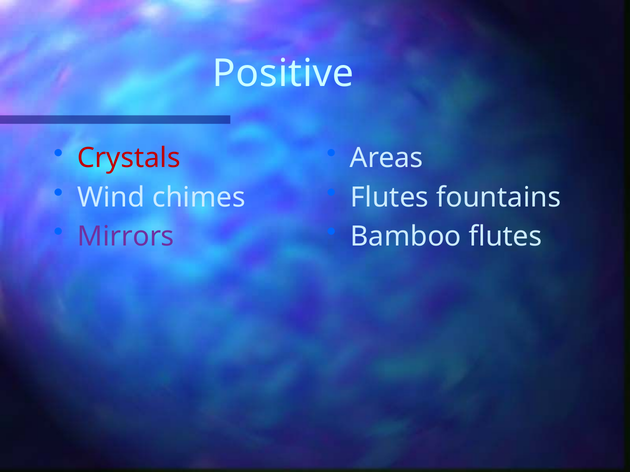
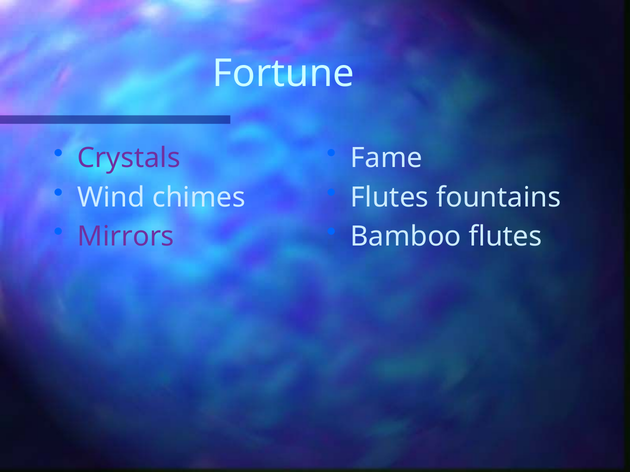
Positive: Positive -> Fortune
Crystals colour: red -> purple
Areas: Areas -> Fame
